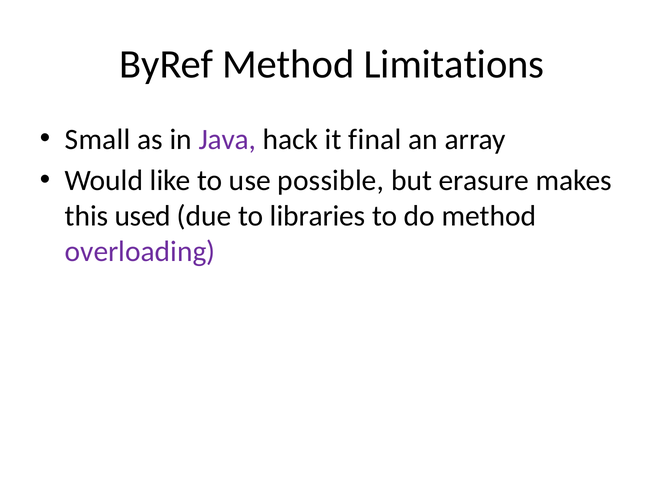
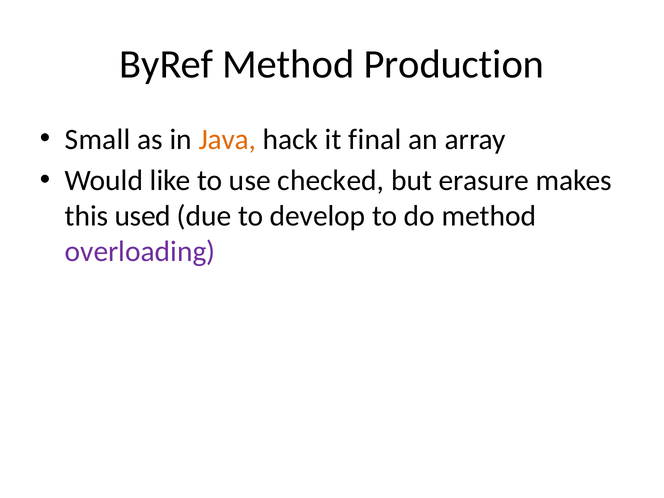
Limitations: Limitations -> Production
Java colour: purple -> orange
possible: possible -> checked
libraries: libraries -> develop
